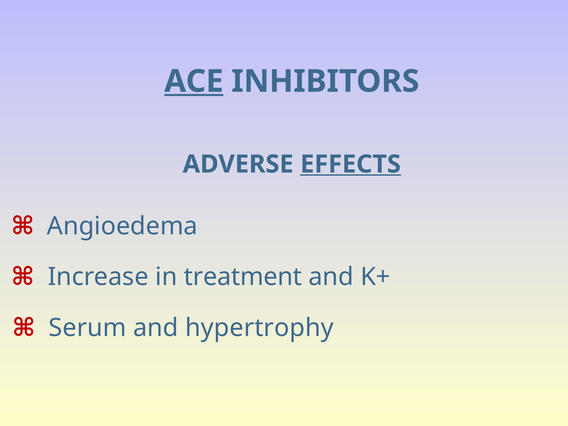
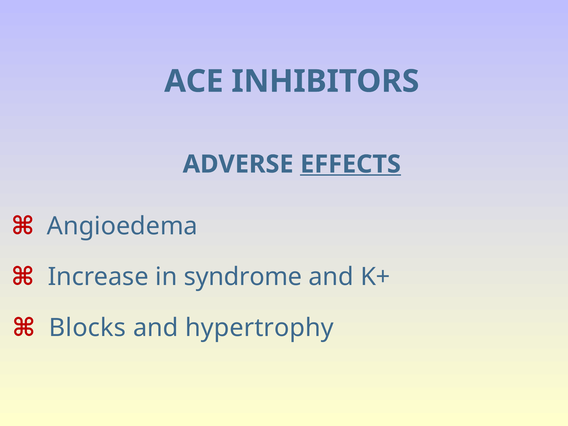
ACE underline: present -> none
treatment: treatment -> syndrome
Serum: Serum -> Blocks
